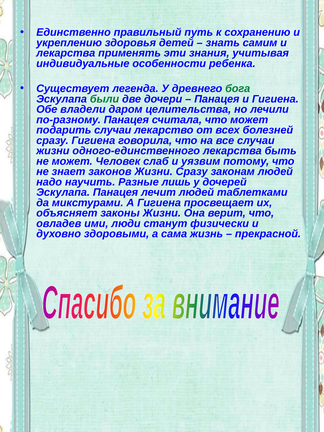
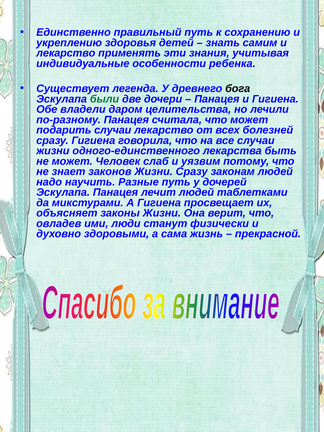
лекарства at (66, 53): лекарства -> лекарство
бога colour: green -> black
Разные лишь: лишь -> путь
